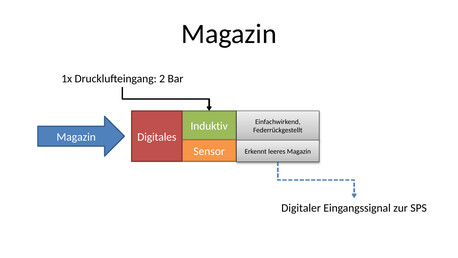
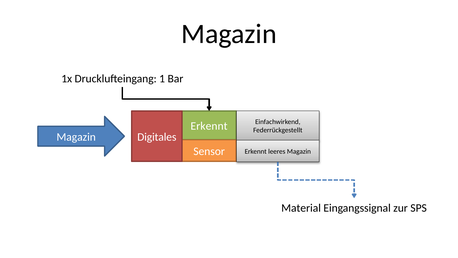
2: 2 -> 1
Induktiv at (209, 126): Induktiv -> Erkennt
Digitaler: Digitaler -> Material
